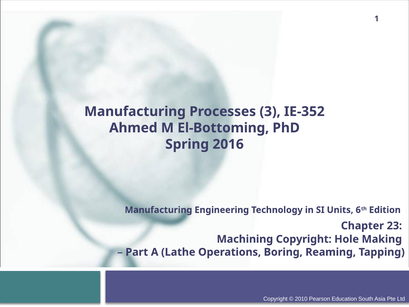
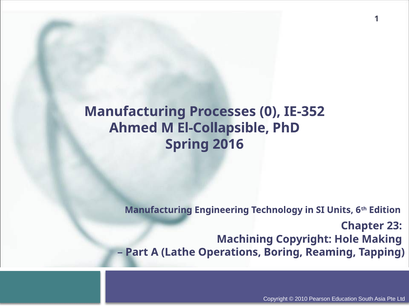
3: 3 -> 0
El-Bottoming: El-Bottoming -> El-Collapsible
